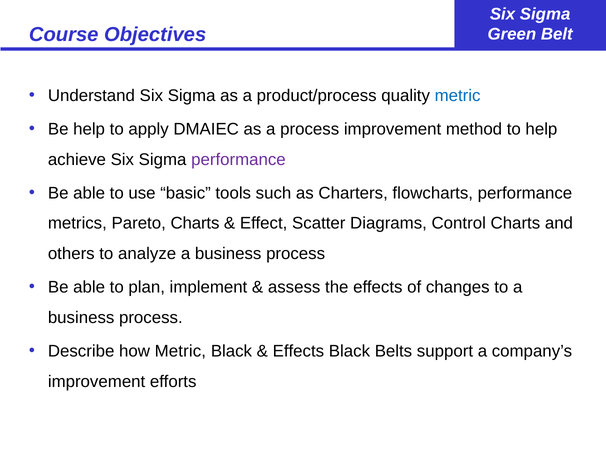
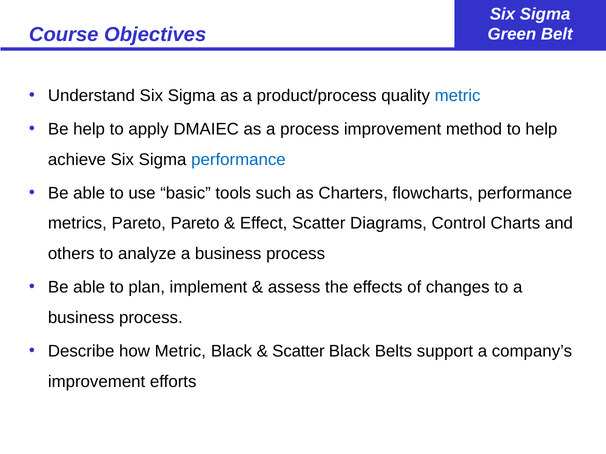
performance at (238, 160) colour: purple -> blue
Pareto Charts: Charts -> Pareto
Effects at (298, 352): Effects -> Scatter
